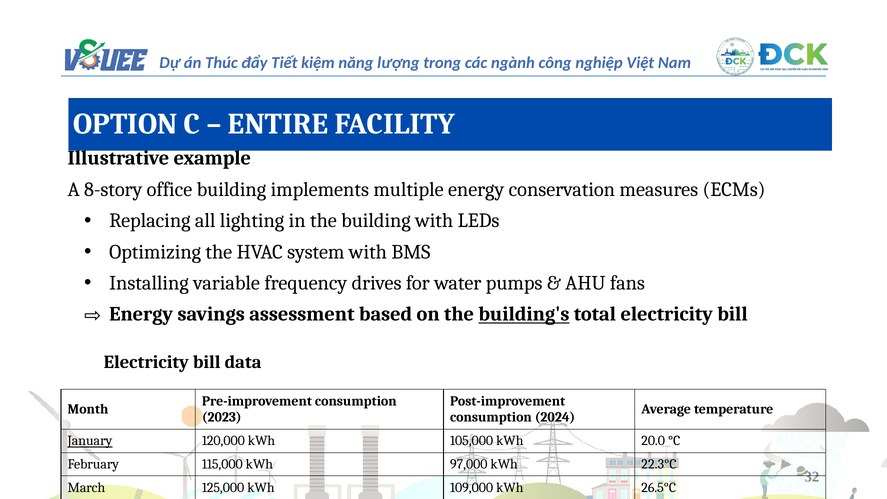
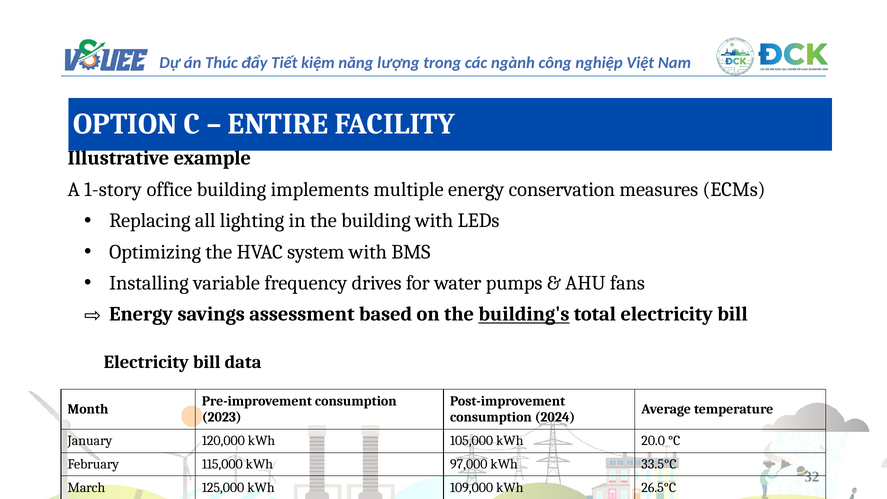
8-story: 8-story -> 1-story
January underline: present -> none
22.3°C: 22.3°C -> 33.5°C
